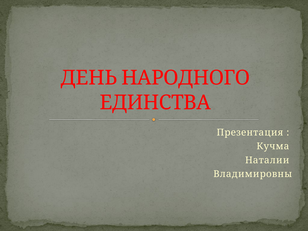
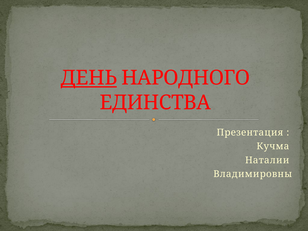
ДЕНЬ underline: none -> present
